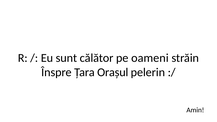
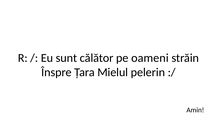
Orașul: Orașul -> Mielul
